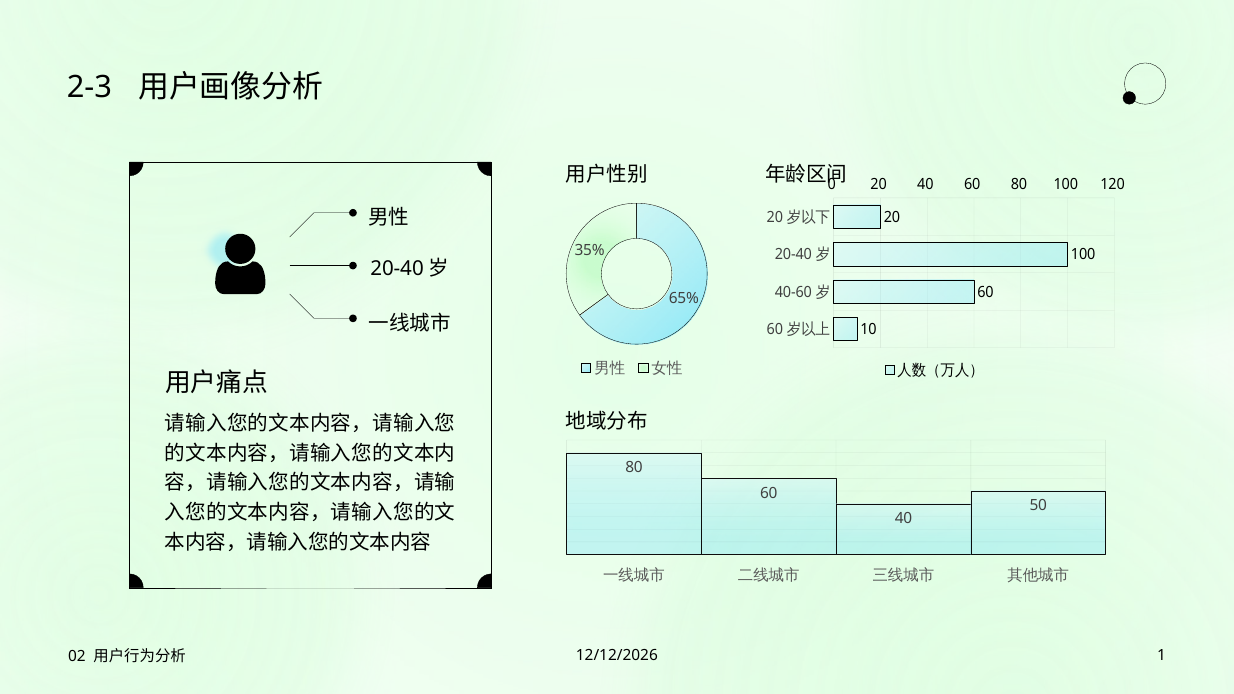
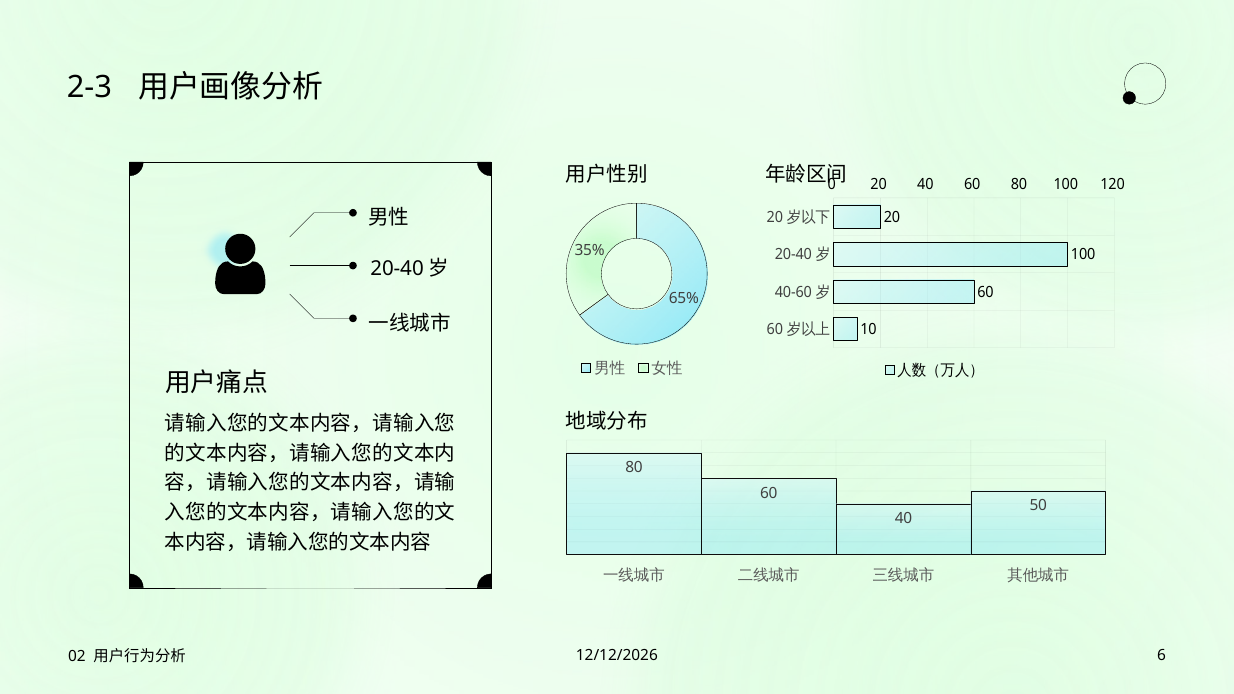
1: 1 -> 6
